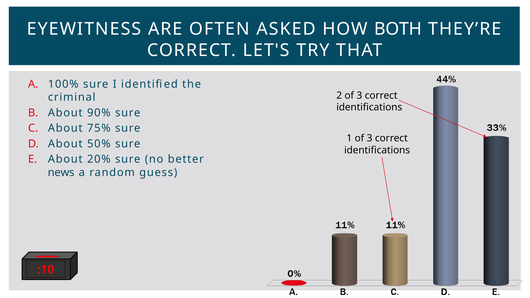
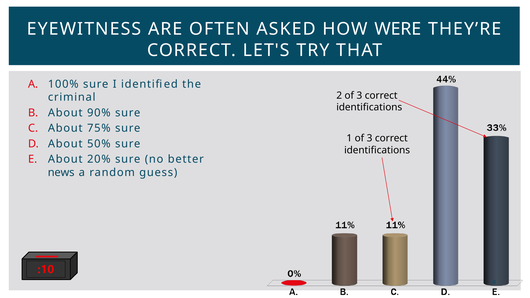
BOTH: BOTH -> WERE
